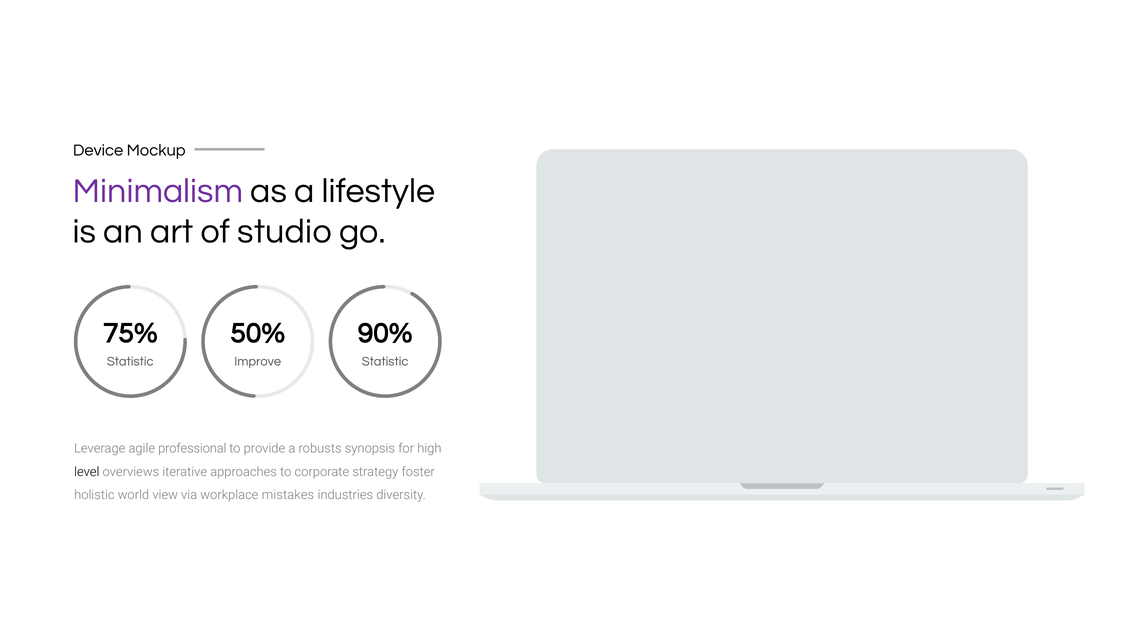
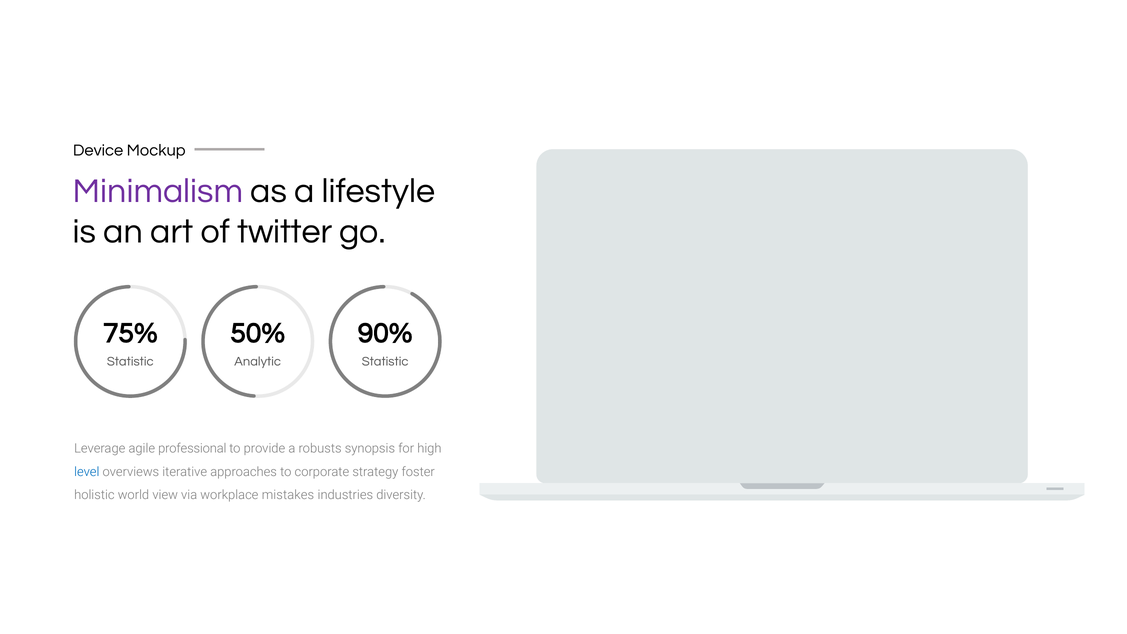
studio: studio -> twitter
Improve: Improve -> Analytic
level colour: black -> blue
